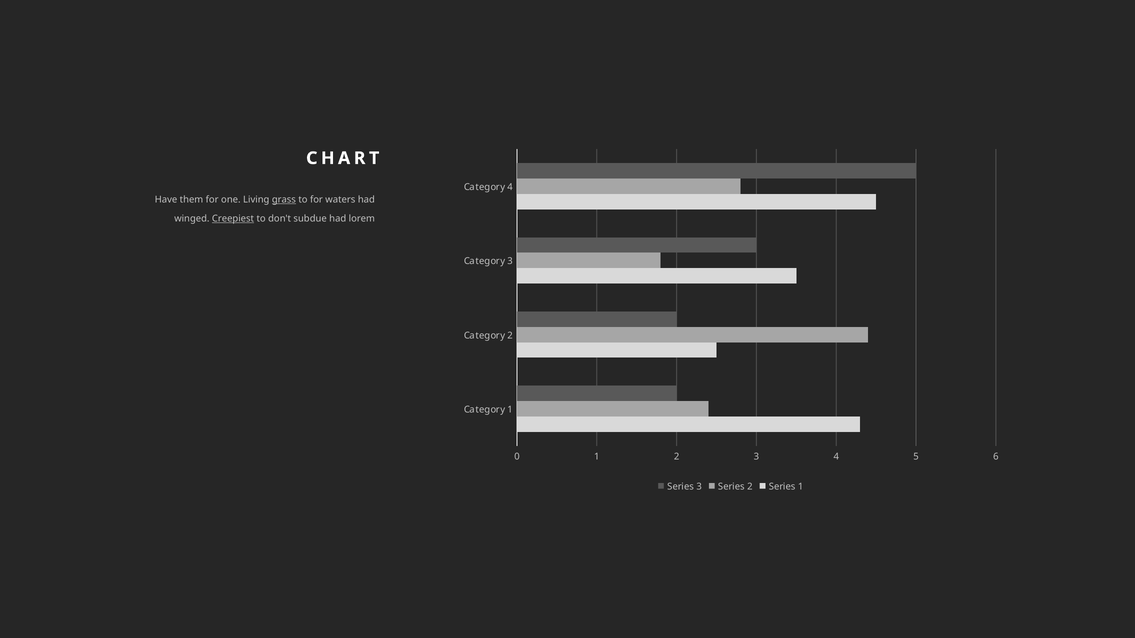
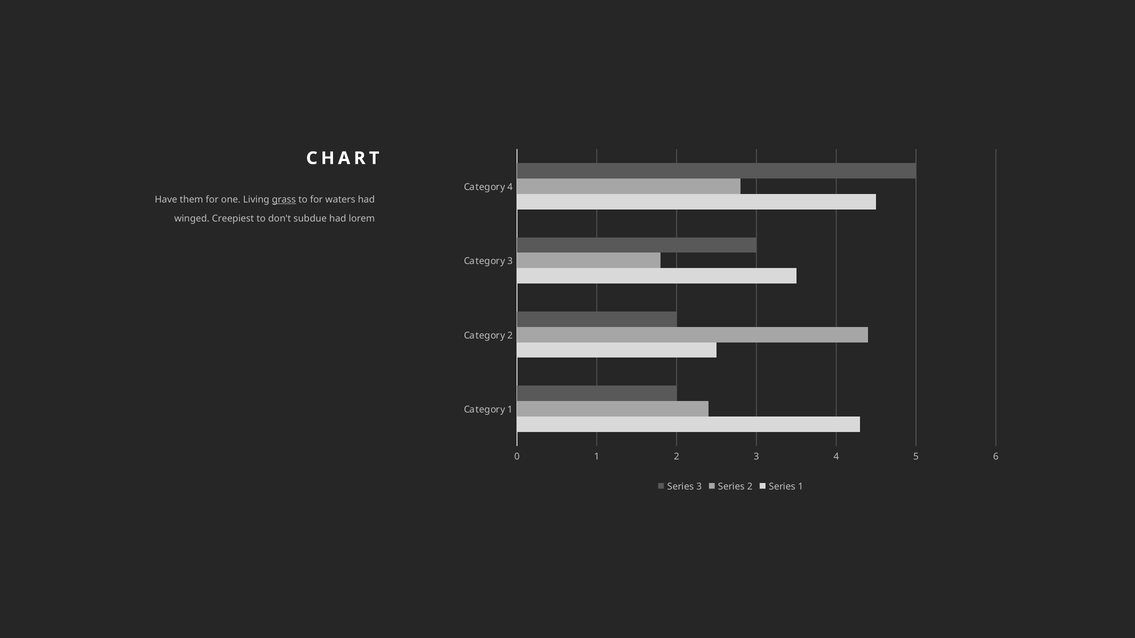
Creepiest underline: present -> none
